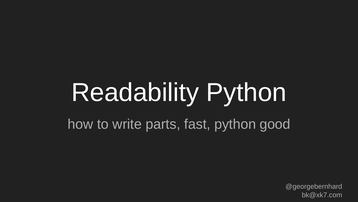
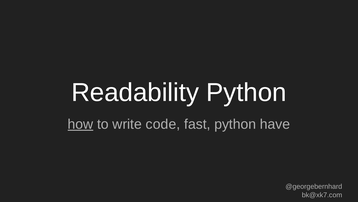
how underline: none -> present
parts: parts -> code
good: good -> have
